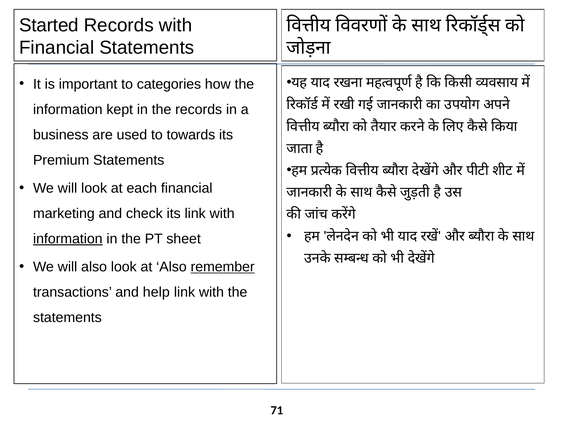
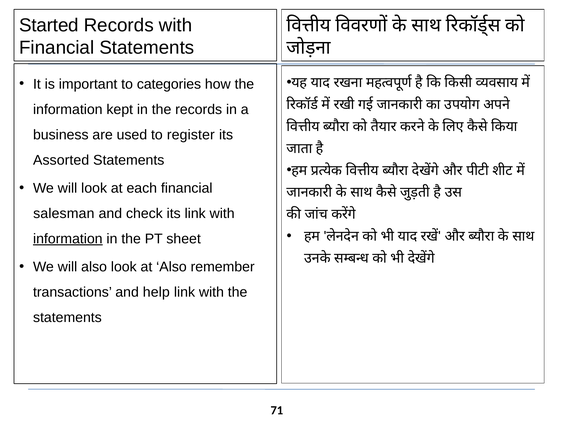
towards: towards -> register
Premium: Premium -> Assorted
marketing: marketing -> salesman
remember underline: present -> none
